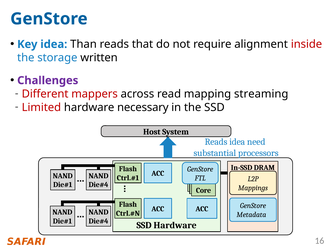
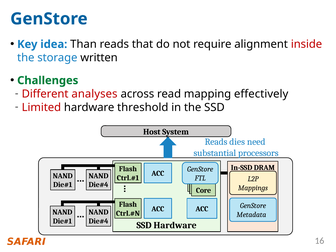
Challenges colour: purple -> green
mappers: mappers -> analyses
streaming: streaming -> effectively
necessary: necessary -> threshold
Reads idea: idea -> dies
